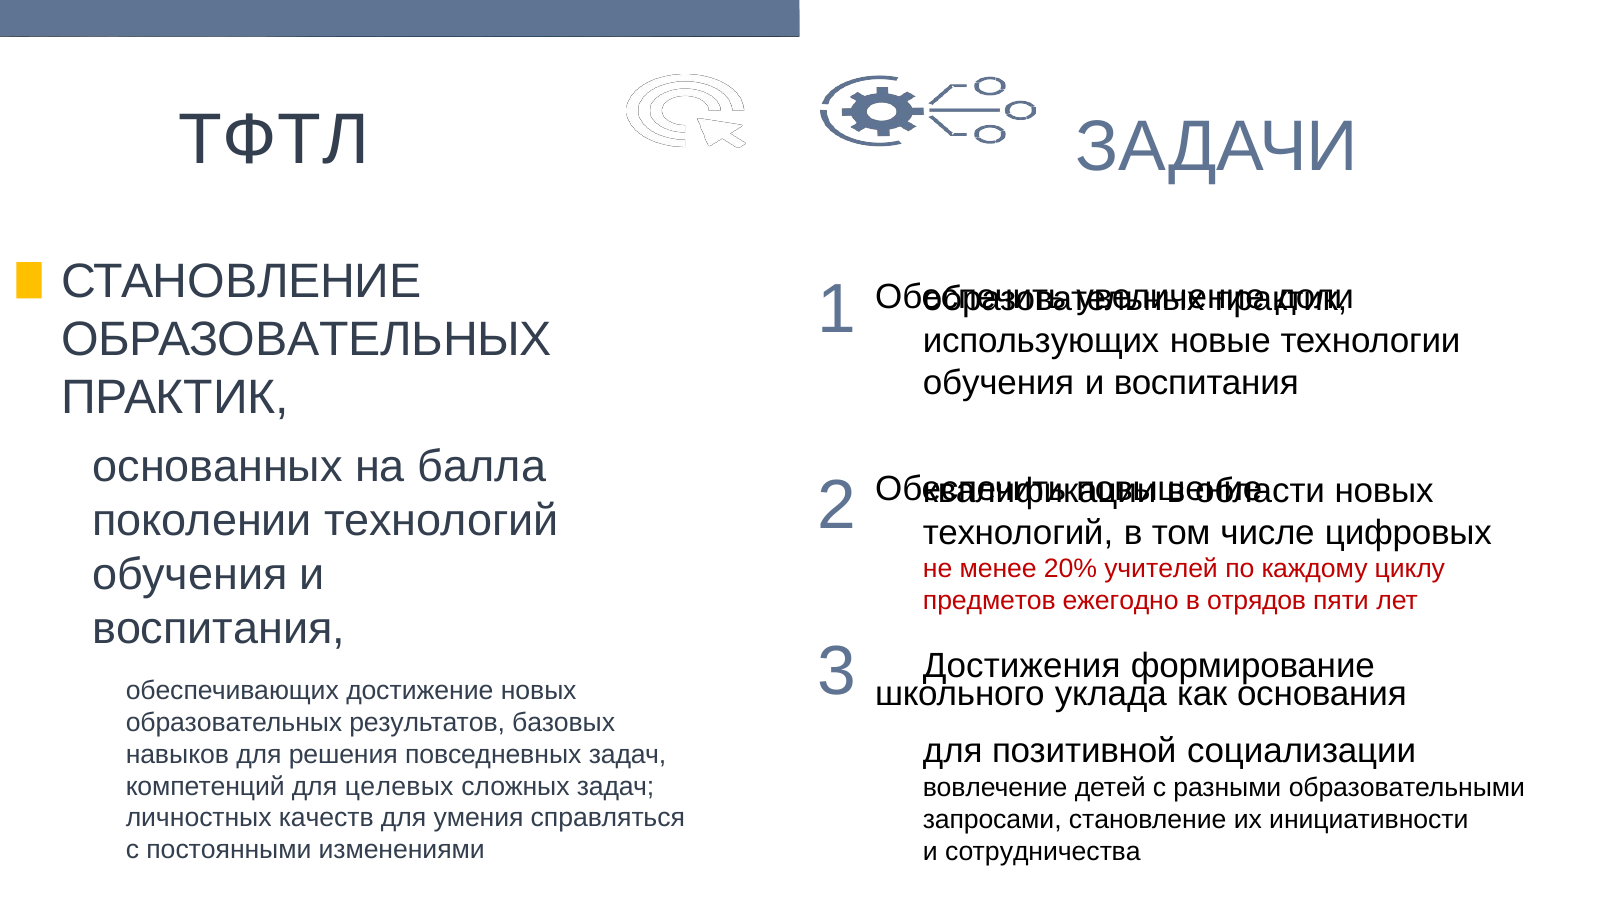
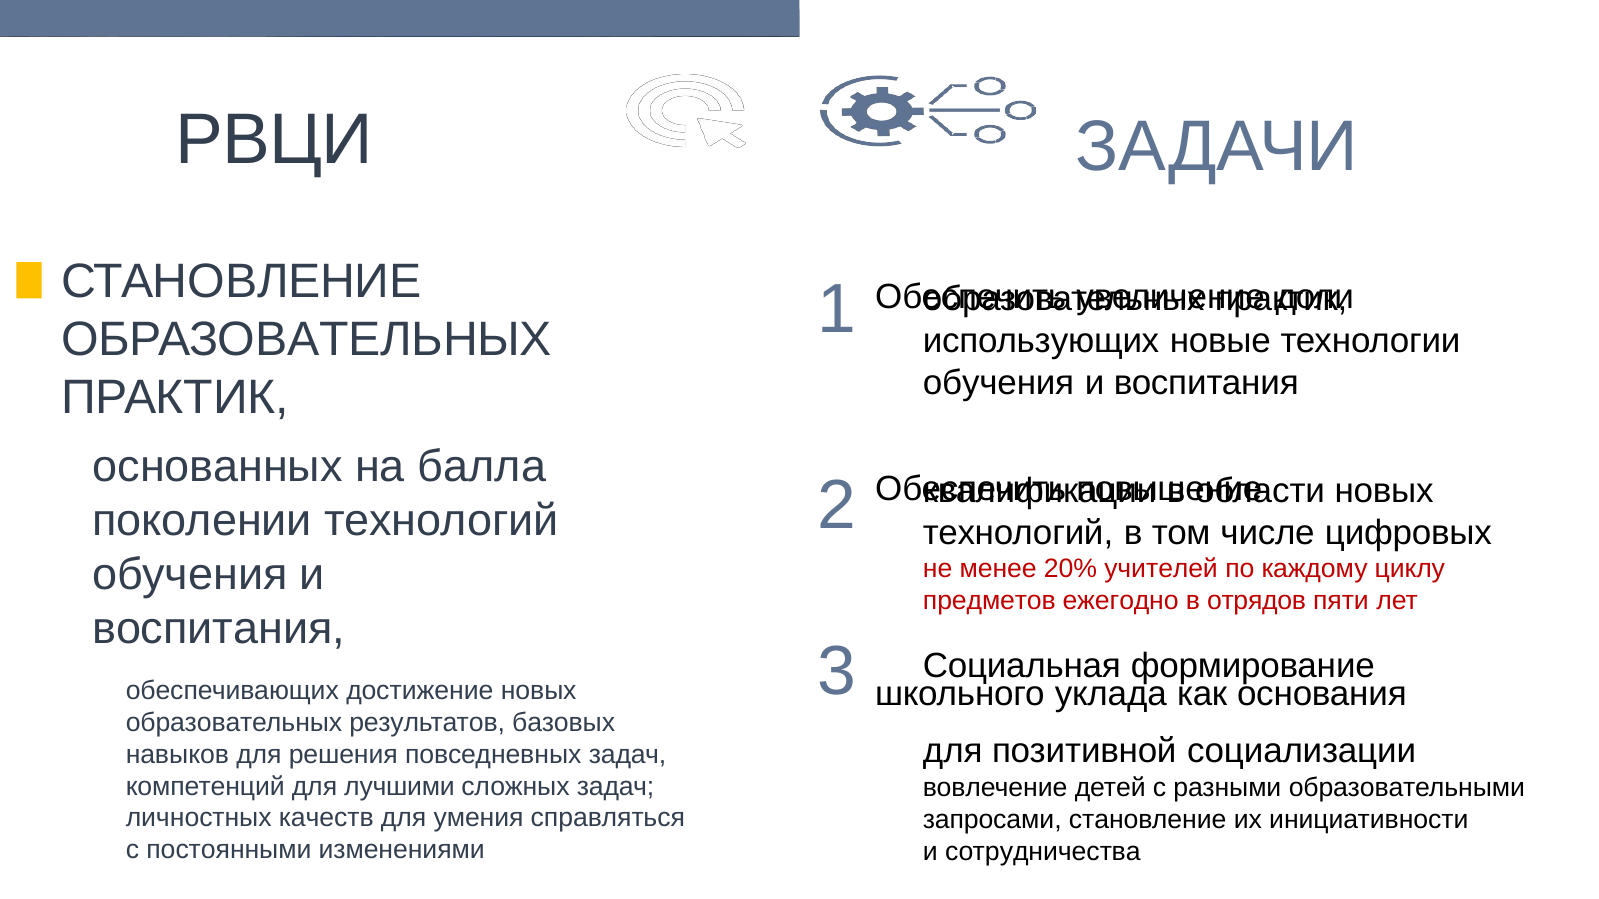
ТФТЛ: ТФТЛ -> РВЦИ
Достижения: Достижения -> Социальная
целевых: целевых -> лучшими
